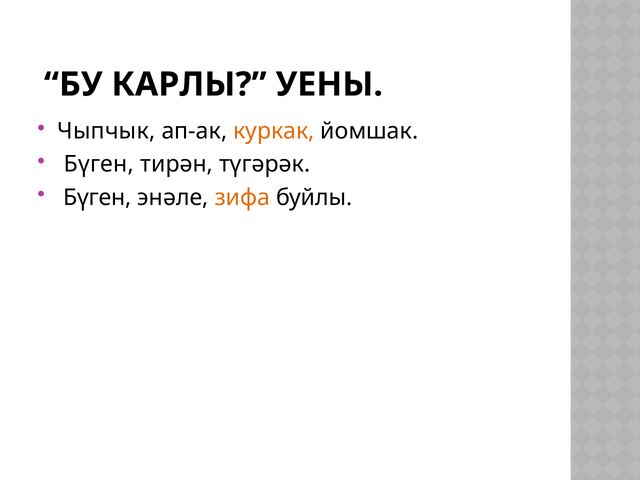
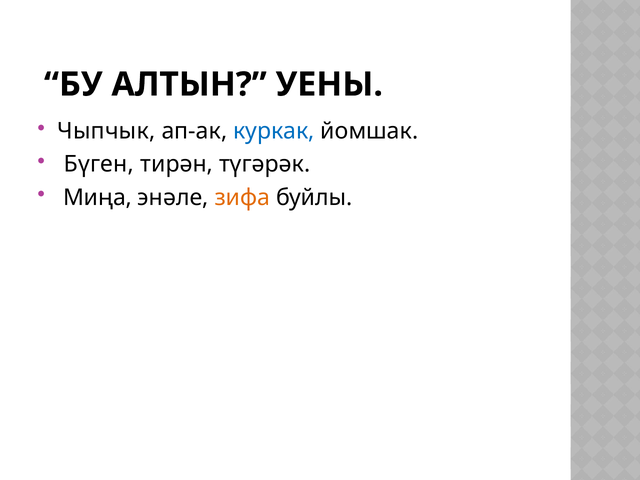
КАРЛЫ: КАРЛЫ -> АЛТЫН
куркак colour: orange -> blue
Бүген at (98, 197): Бүген -> Миңа
